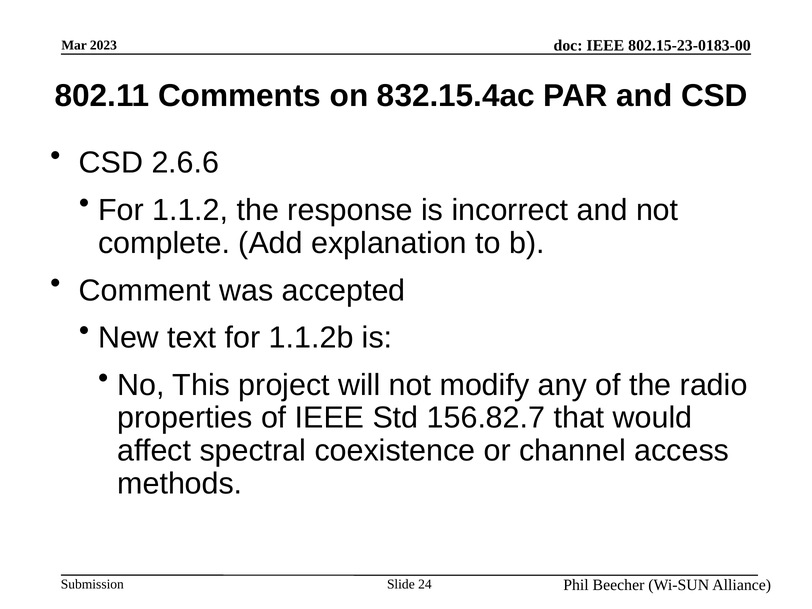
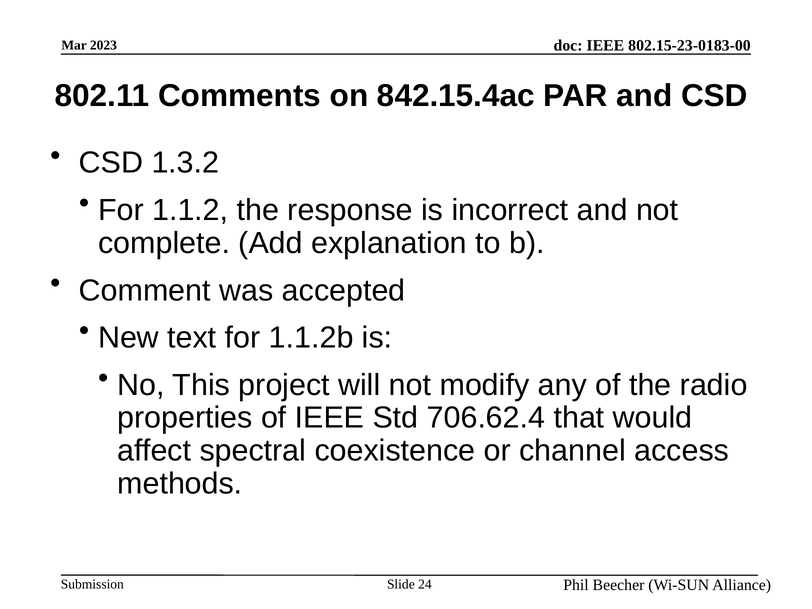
832.15.4ac: 832.15.4ac -> 842.15.4ac
2.6.6: 2.6.6 -> 1.3.2
156.82.7: 156.82.7 -> 706.62.4
